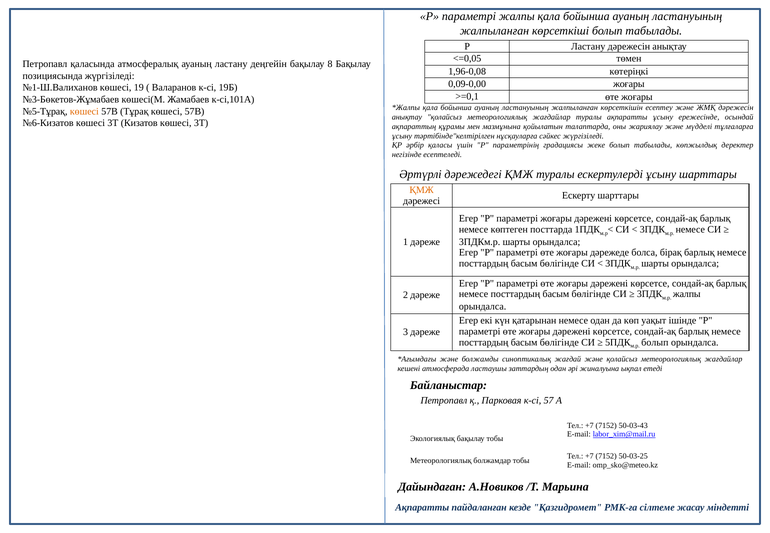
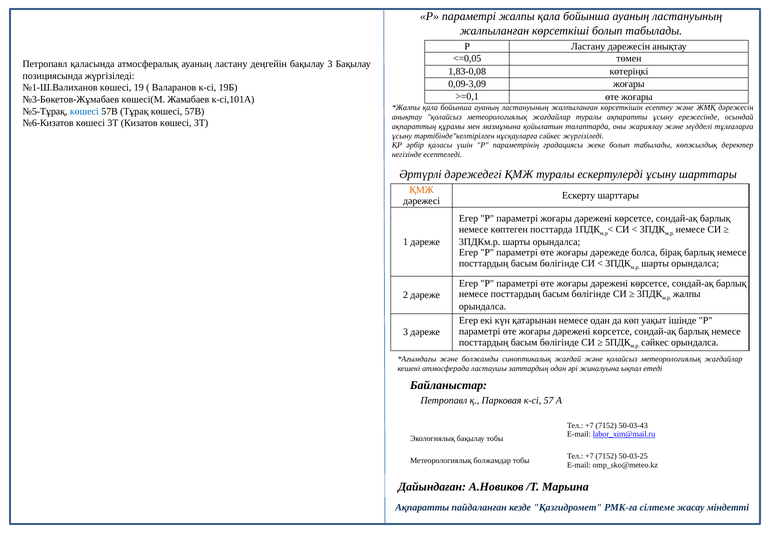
бақылау 8: 8 -> 3
1,96-0,08: 1,96-0,08 -> 1,83-0,08
0,09-0,00: 0,09-0,00 -> 0,09-3,09
көшесі at (84, 111) colour: orange -> blue
болып at (655, 342): болып -> сәйкес
